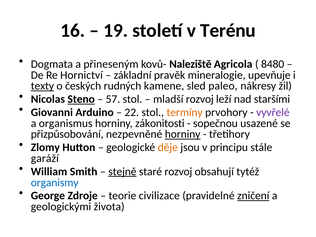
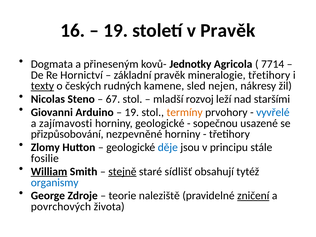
v Terénu: Terénu -> Pravěk
Naleziště: Naleziště -> Jednotky
8480: 8480 -> 7714
mineralogie upevňuje: upevňuje -> třetihory
paleo: paleo -> nejen
Steno underline: present -> none
57: 57 -> 67
22 at (132, 112): 22 -> 19
vyvřelé colour: purple -> blue
organismus: organismus -> zajímavosti
horniny zákonitosti: zákonitosti -> geologické
horniny at (183, 134) underline: present -> none
děje colour: orange -> blue
garáží: garáží -> fosilie
William underline: none -> present
staré rozvoj: rozvoj -> sídlišť
civilizace: civilizace -> naleziště
geologickými: geologickými -> povrchových
